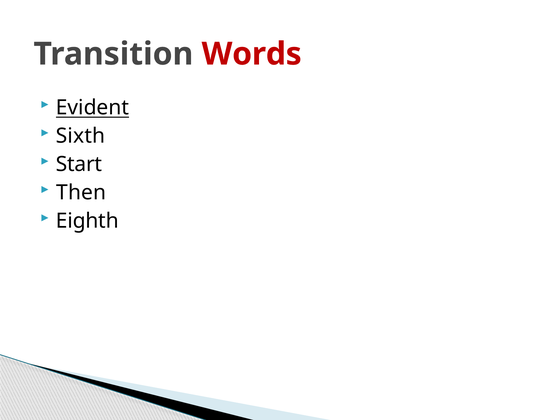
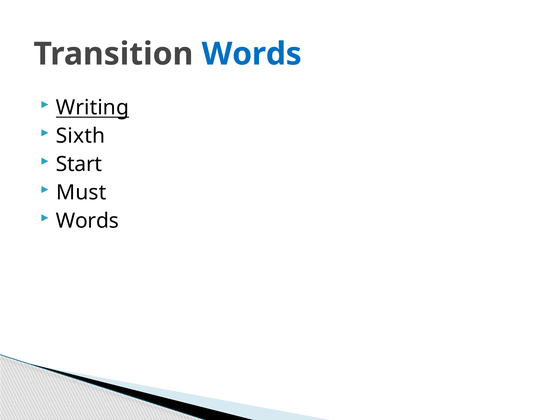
Words at (252, 54) colour: red -> blue
Evident: Evident -> Writing
Then: Then -> Must
Eighth at (87, 221): Eighth -> Words
